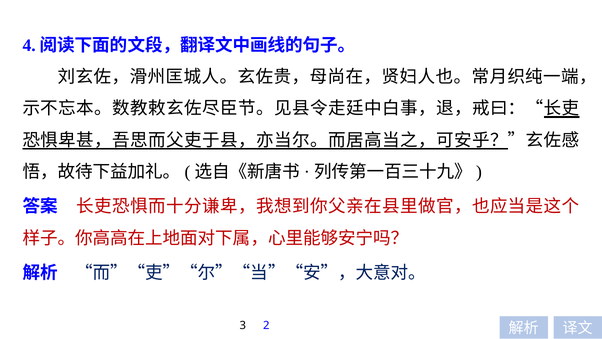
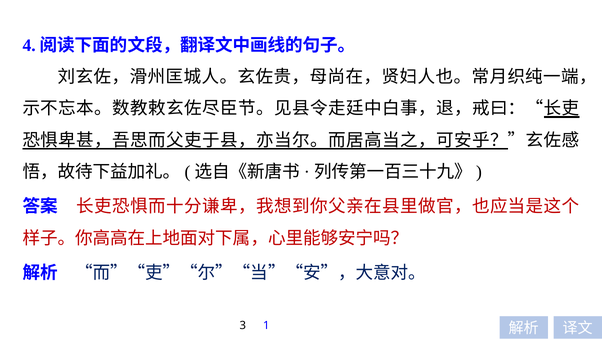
2: 2 -> 1
